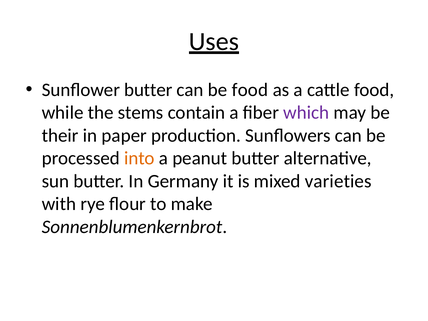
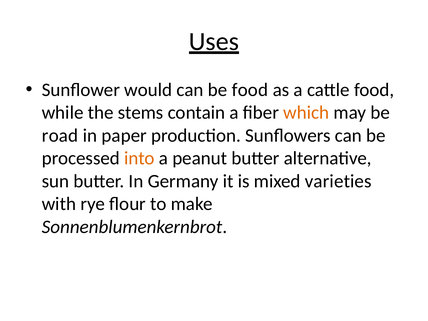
Sunflower butter: butter -> would
which colour: purple -> orange
their: their -> road
